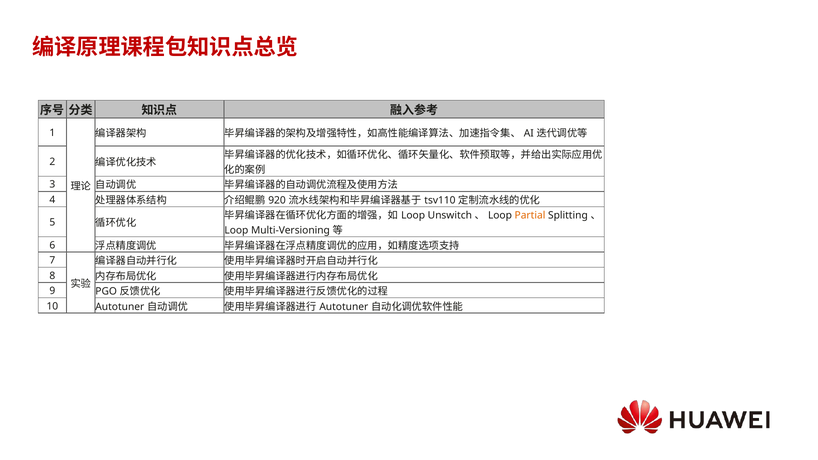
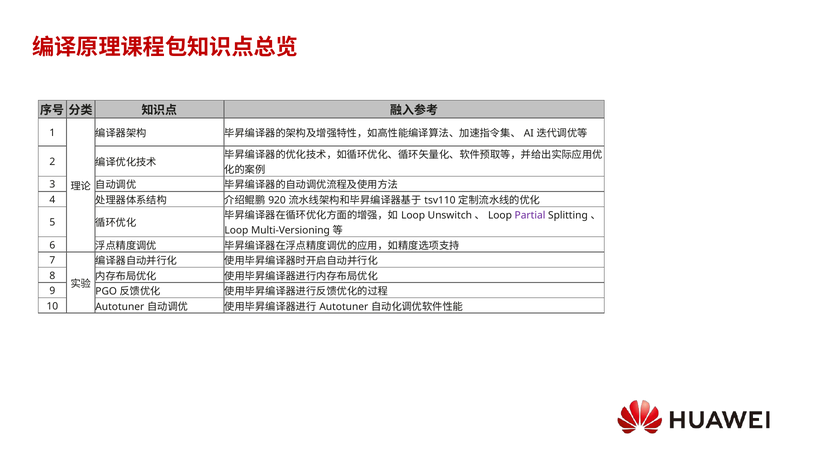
Partial colour: orange -> purple
